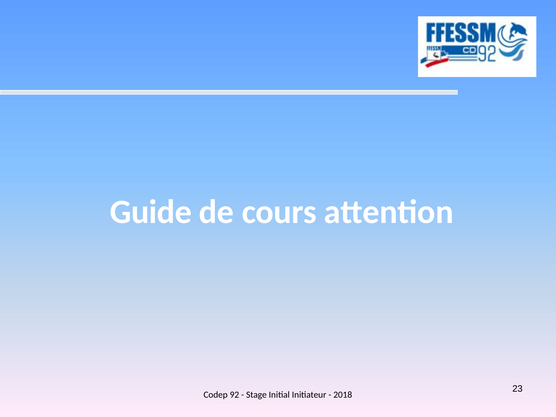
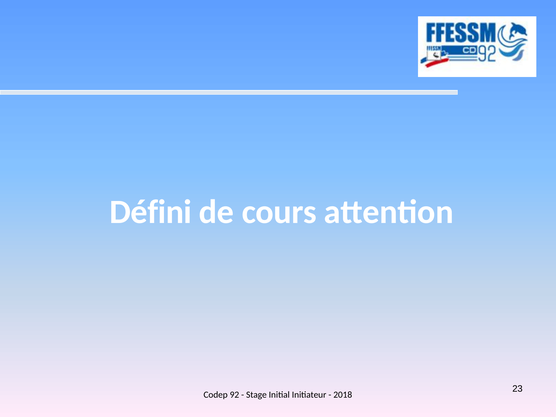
Guide: Guide -> Défini
